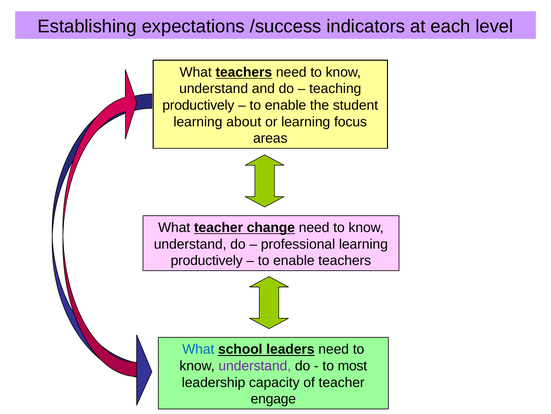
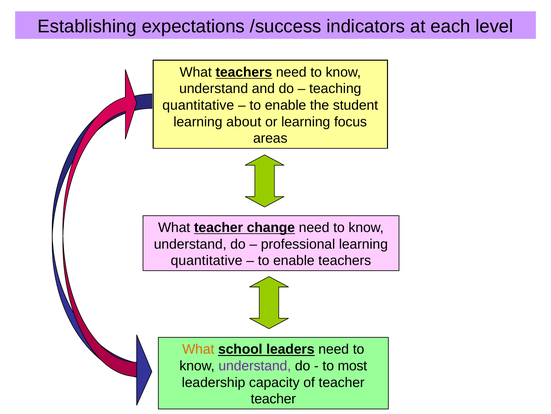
productively at (198, 105): productively -> quantitative
productively at (207, 260): productively -> quantitative
What at (198, 349) colour: blue -> orange
engage at (273, 398): engage -> teacher
